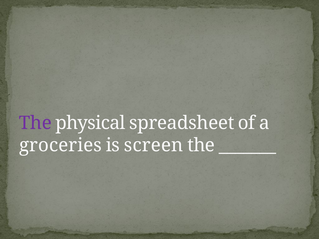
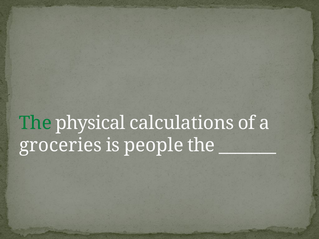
The at (35, 123) colour: purple -> green
spreadsheet: spreadsheet -> calculations
screen: screen -> people
